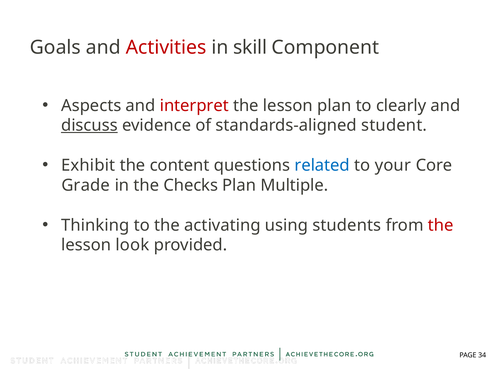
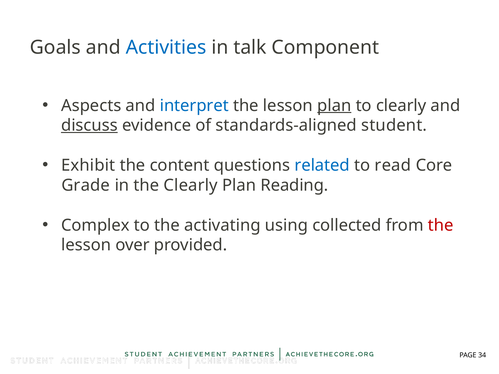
Activities colour: red -> blue
skill: skill -> talk
interpret colour: red -> blue
plan at (334, 106) underline: none -> present
your: your -> read
the Checks: Checks -> Clearly
Multiple: Multiple -> Reading
Thinking: Thinking -> Complex
students: students -> collected
look: look -> over
